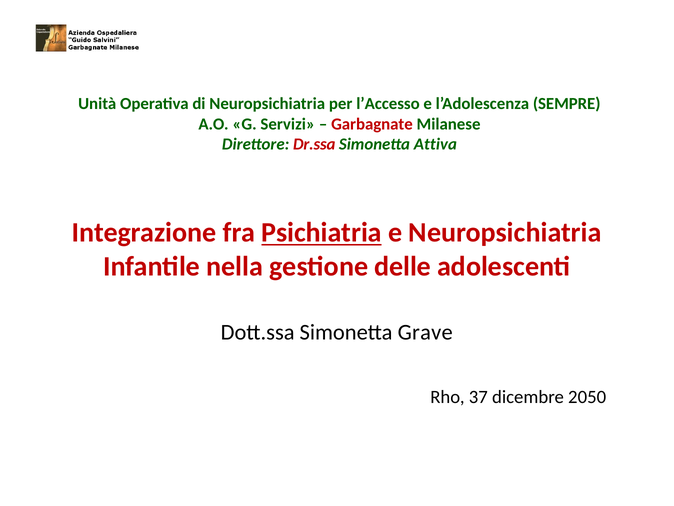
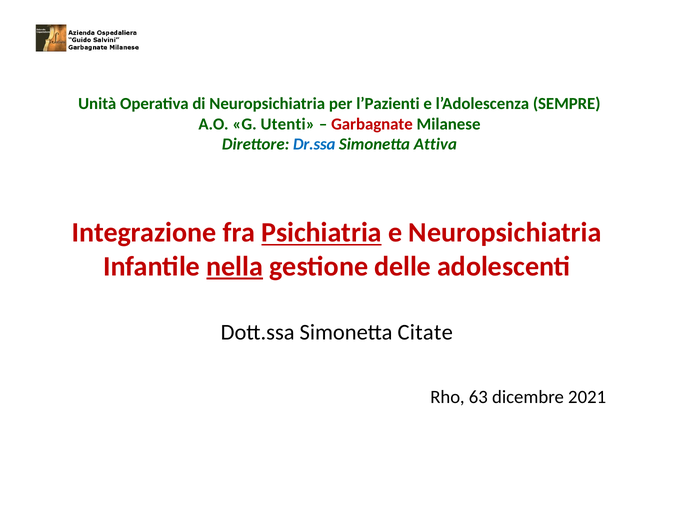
l’Accesso: l’Accesso -> l’Pazienti
Servizi: Servizi -> Utenti
Dr.ssa colour: red -> blue
nella underline: none -> present
Grave: Grave -> Citate
37: 37 -> 63
2050: 2050 -> 2021
